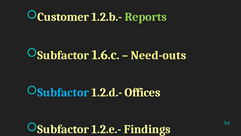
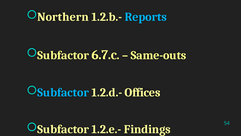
Customer: Customer -> Northern
Reports colour: light green -> light blue
1.6.c: 1.6.c -> 6.7.c
Need-outs: Need-outs -> Same-outs
